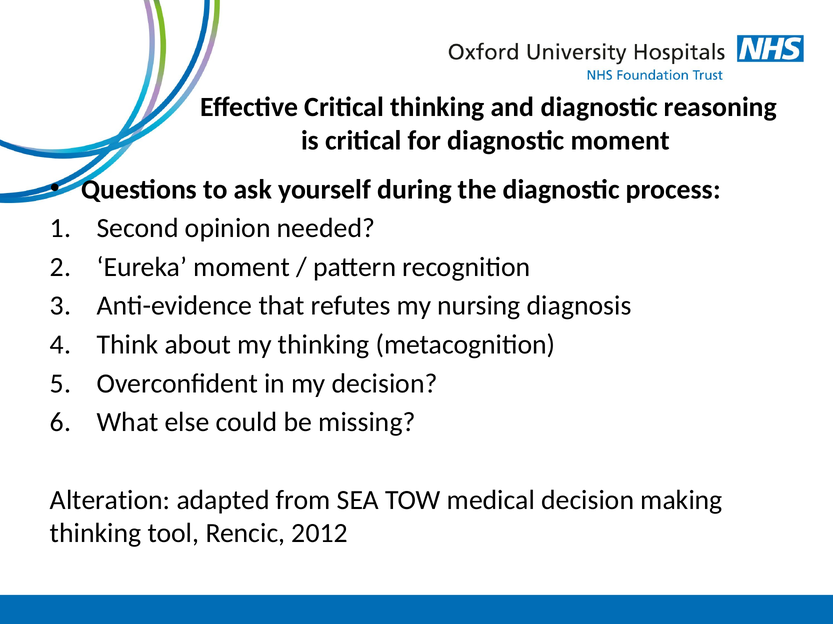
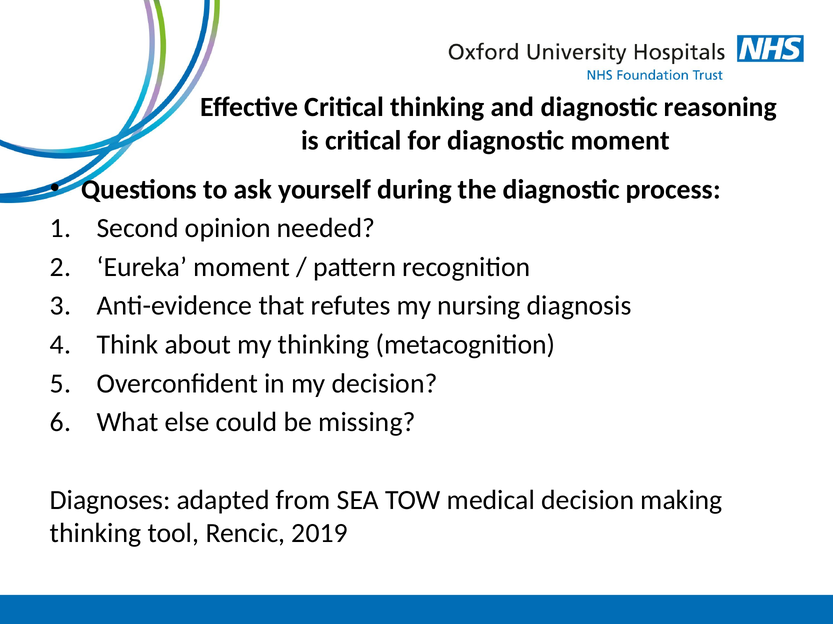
Alteration: Alteration -> Diagnoses
2012: 2012 -> 2019
